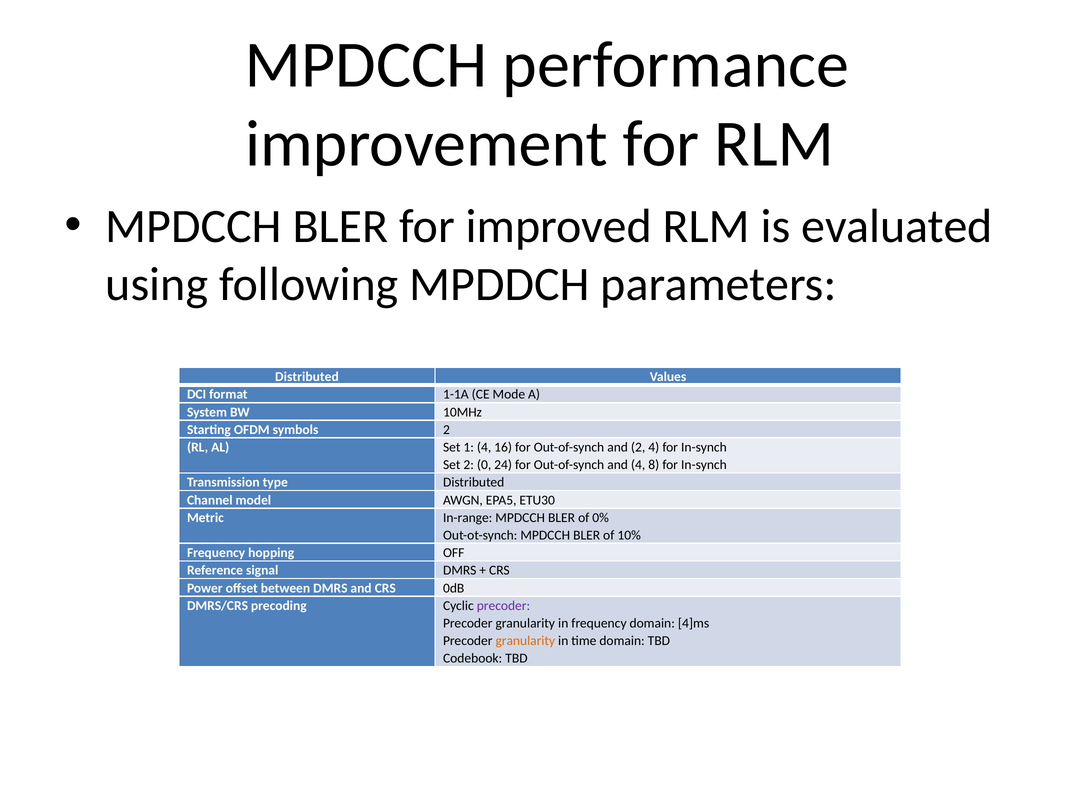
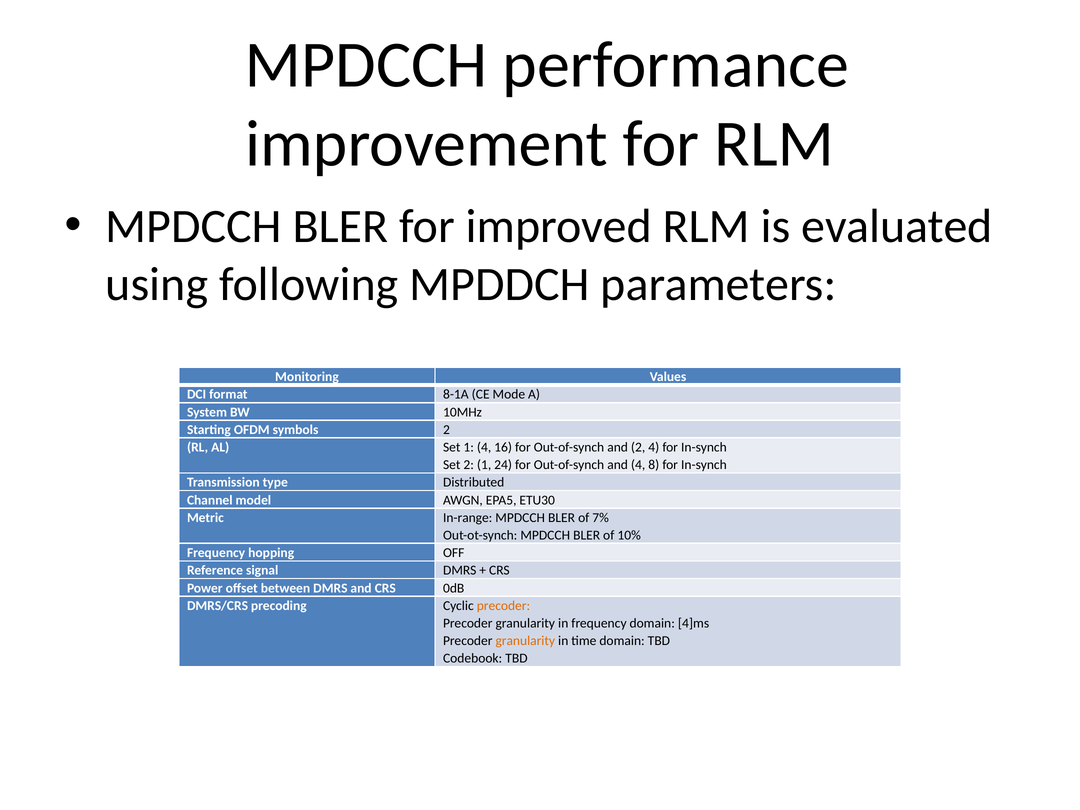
Distributed at (307, 377): Distributed -> Monitoring
1-1A: 1-1A -> 8-1A
2 0: 0 -> 1
0%: 0% -> 7%
precoder at (503, 606) colour: purple -> orange
